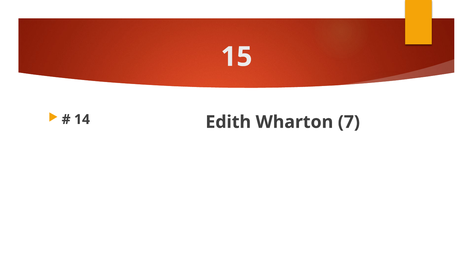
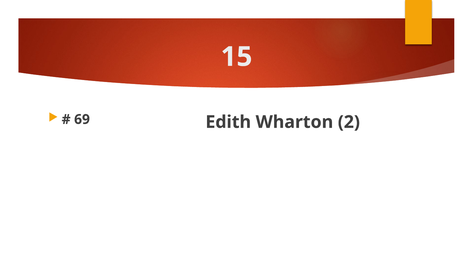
14: 14 -> 69
7: 7 -> 2
